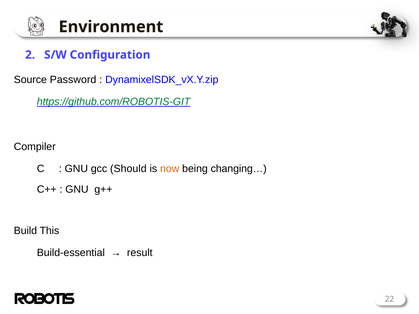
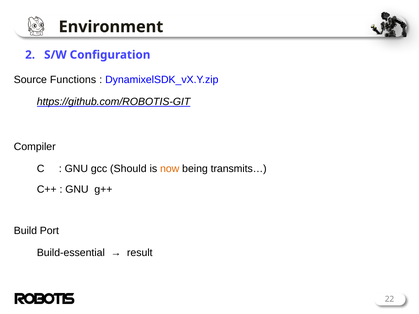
Password: Password -> Functions
https://github.com/ROBOTIS-GIT colour: green -> black
changing…: changing… -> transmits…
This: This -> Port
